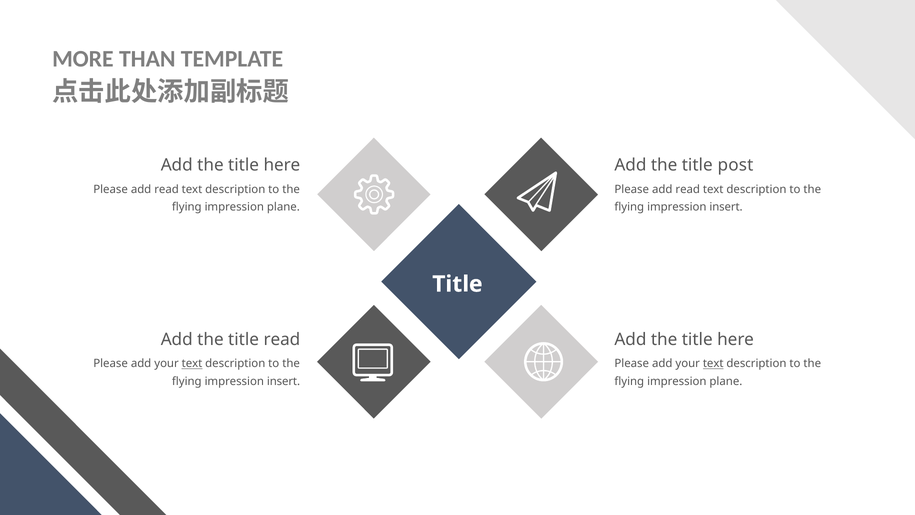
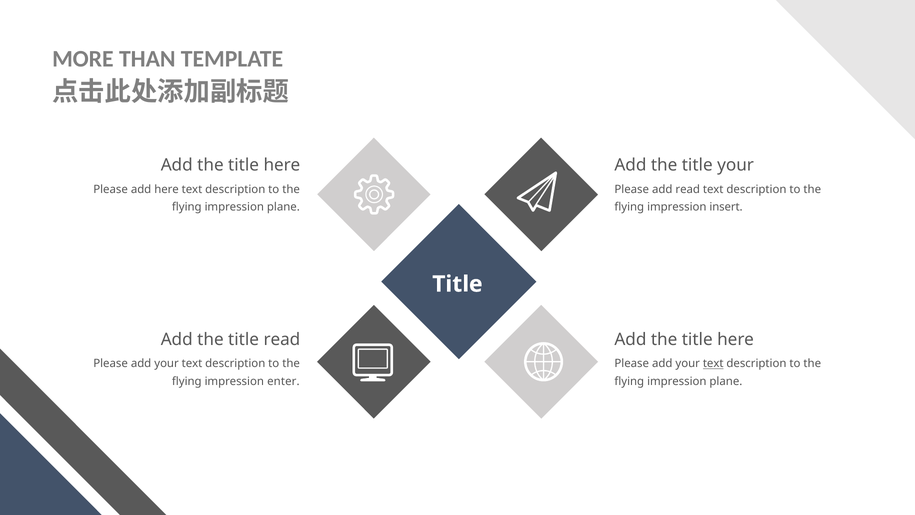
title post: post -> your
read at (167, 189): read -> here
text at (192, 363) underline: present -> none
insert at (283, 381): insert -> enter
